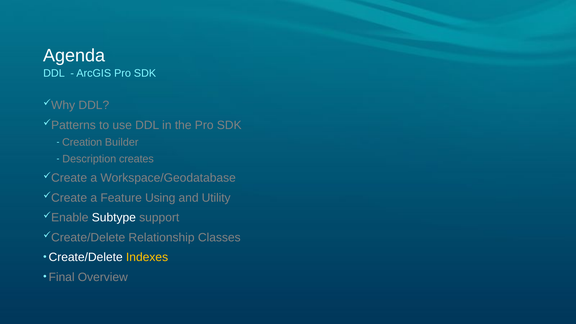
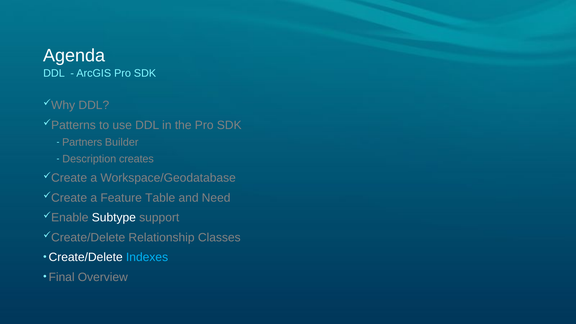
Creation: Creation -> Partners
Using: Using -> Table
Utility: Utility -> Need
Indexes colour: yellow -> light blue
